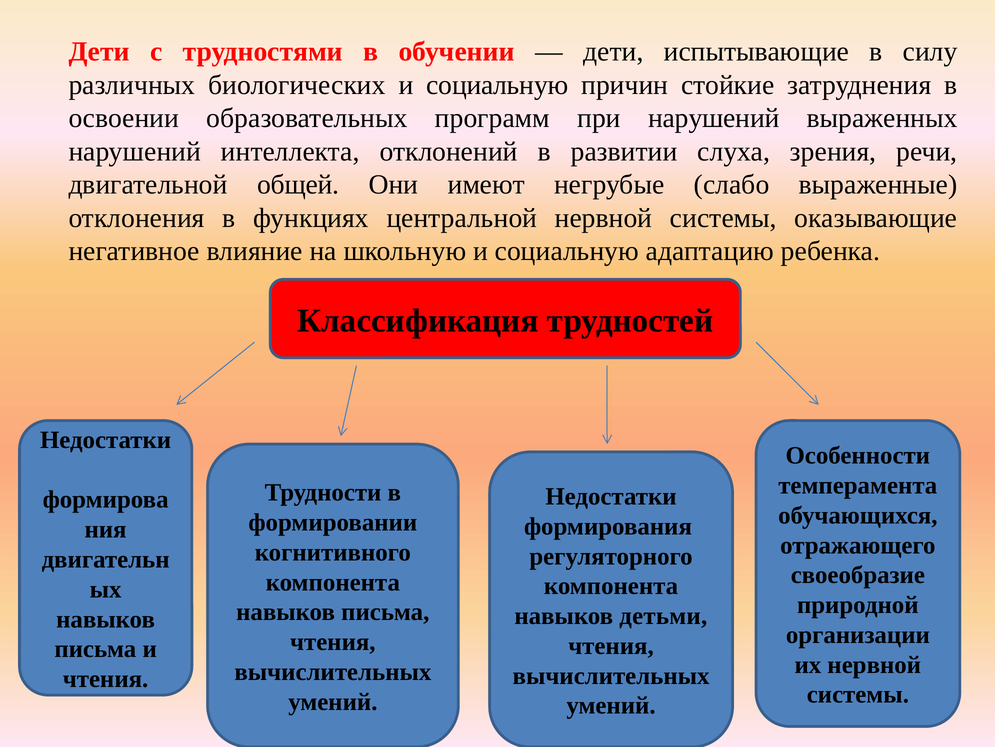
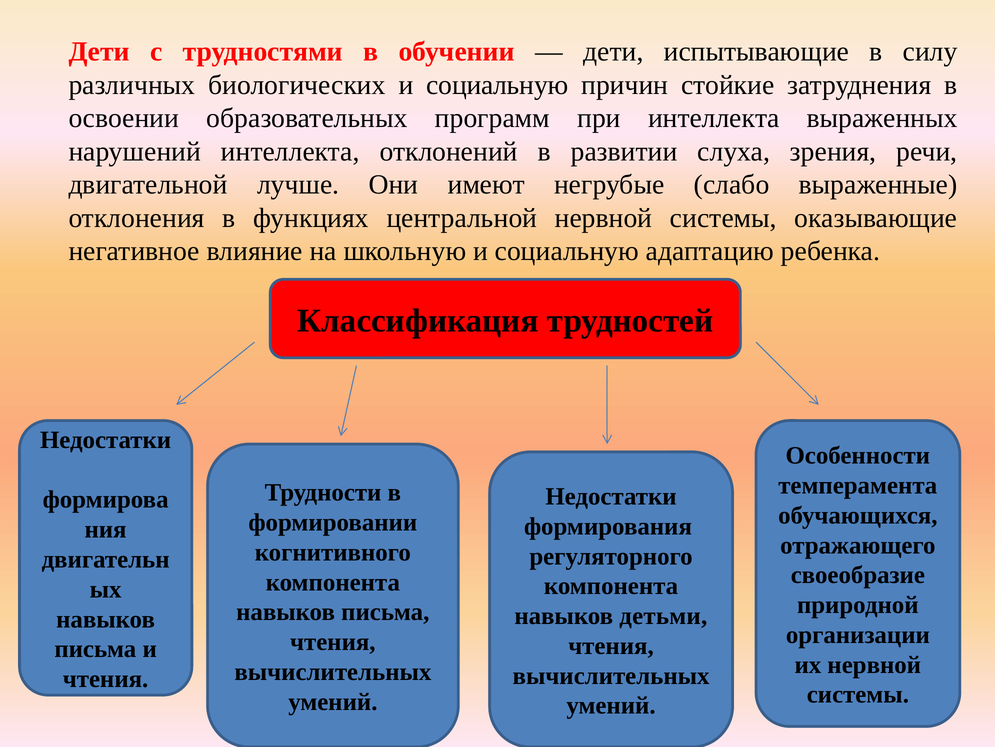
при нарушений: нарушений -> интеллекта
общей: общей -> лучше
